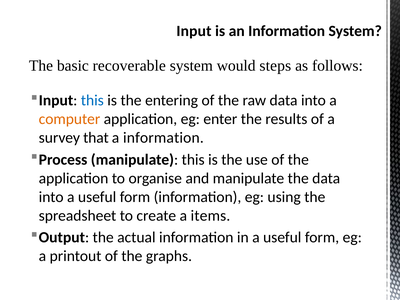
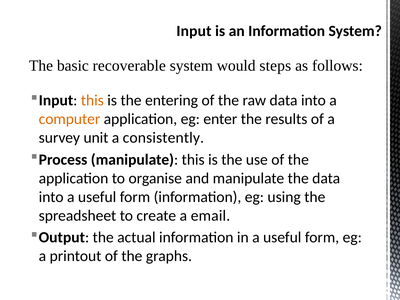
this at (92, 100) colour: blue -> orange
that: that -> unit
a information: information -> consistently
items: items -> email
